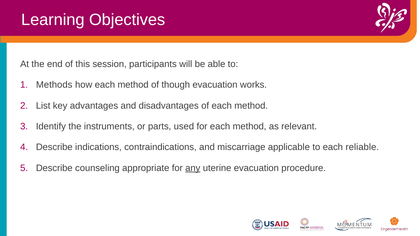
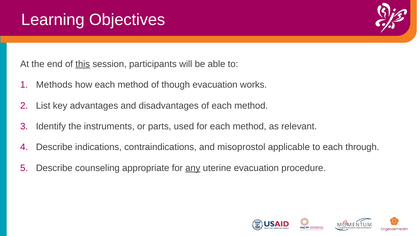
this underline: none -> present
miscarriage: miscarriage -> misoprostol
reliable: reliable -> through
